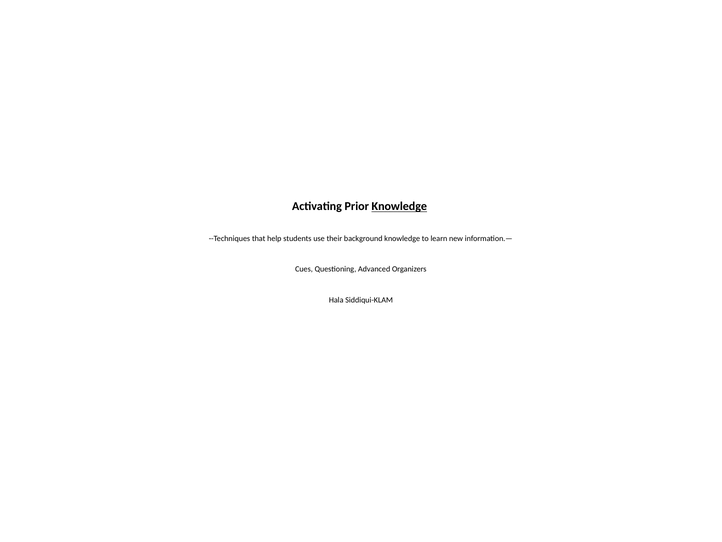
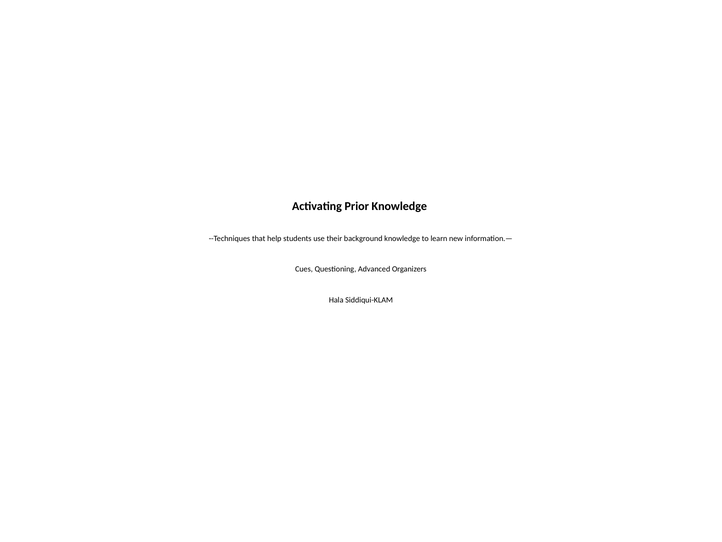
Knowledge at (399, 206) underline: present -> none
